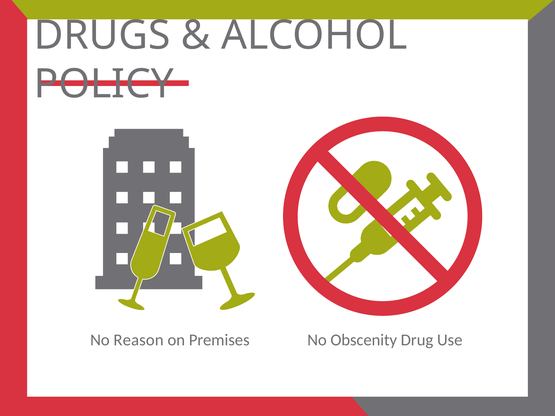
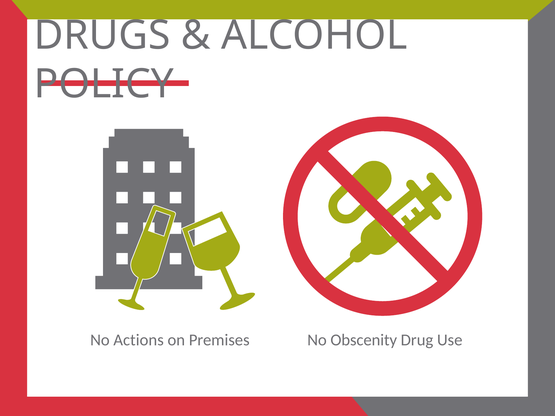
Reason: Reason -> Actions
